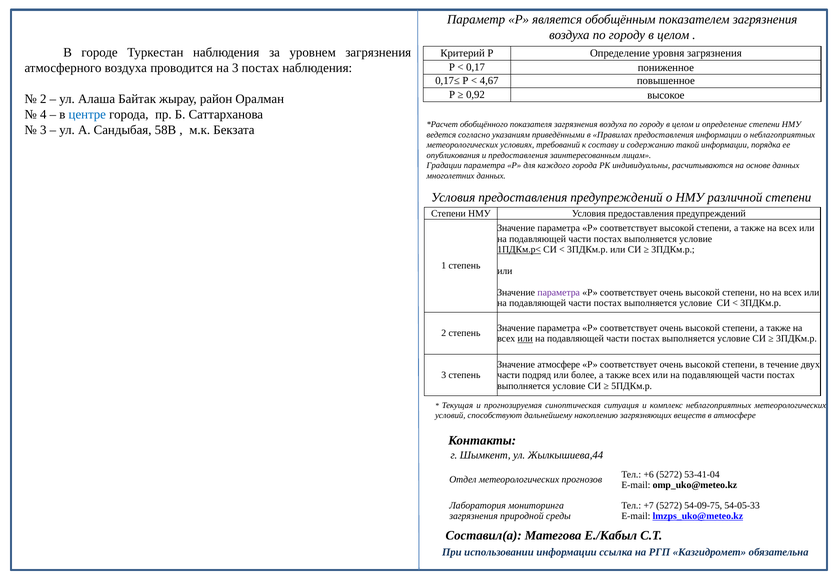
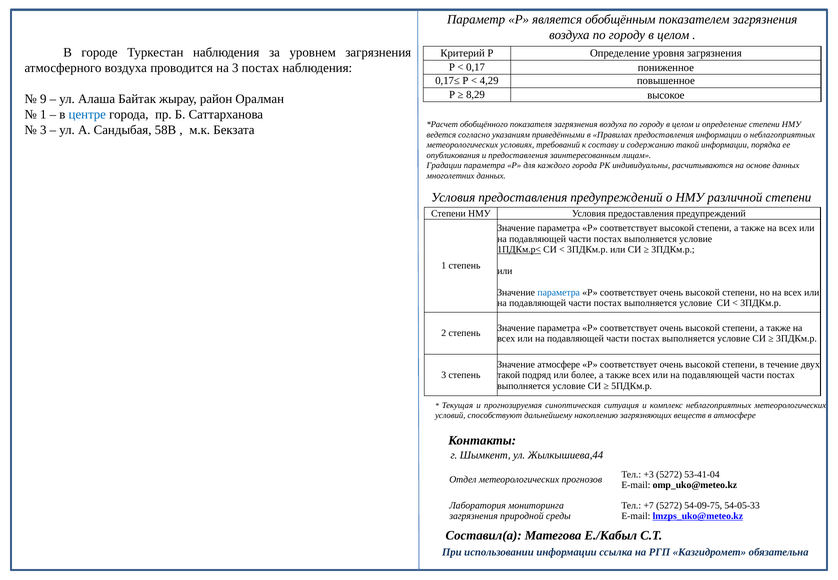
4,67: 4,67 -> 4,29
0,92: 0,92 -> 8,29
2 at (43, 99): 2 -> 9
4 at (43, 115): 4 -> 1
параметра at (559, 293) colour: purple -> blue
или at (525, 339) underline: present -> none
части at (509, 375): части -> такой
+6: +6 -> +3
